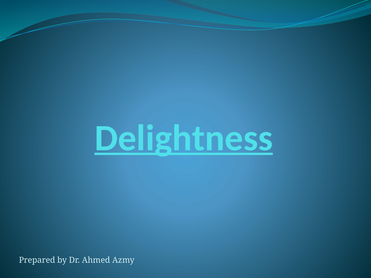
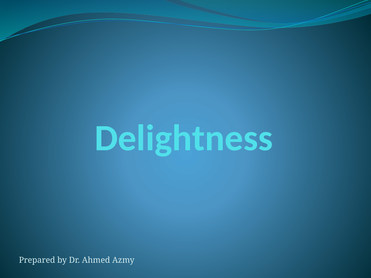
Delightness underline: present -> none
